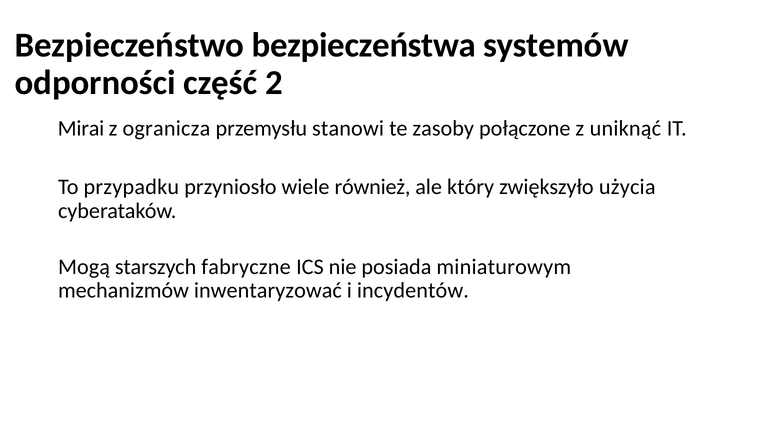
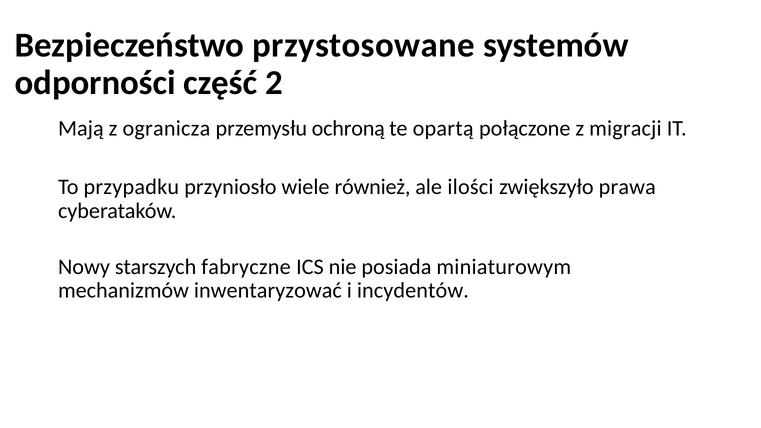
bezpieczeństwa: bezpieczeństwa -> przystosowane
Mirai: Mirai -> Mają
stanowi: stanowi -> ochroną
zasoby: zasoby -> opartą
uniknąć: uniknąć -> migracji
który: który -> ilości
użycia: użycia -> prawa
Mogą: Mogą -> Nowy
